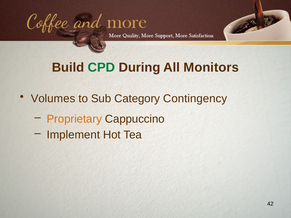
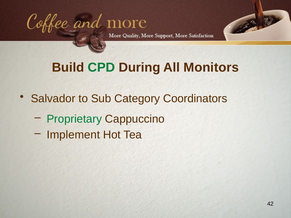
Volumes: Volumes -> Salvador
Contingency: Contingency -> Coordinators
Proprietary colour: orange -> green
